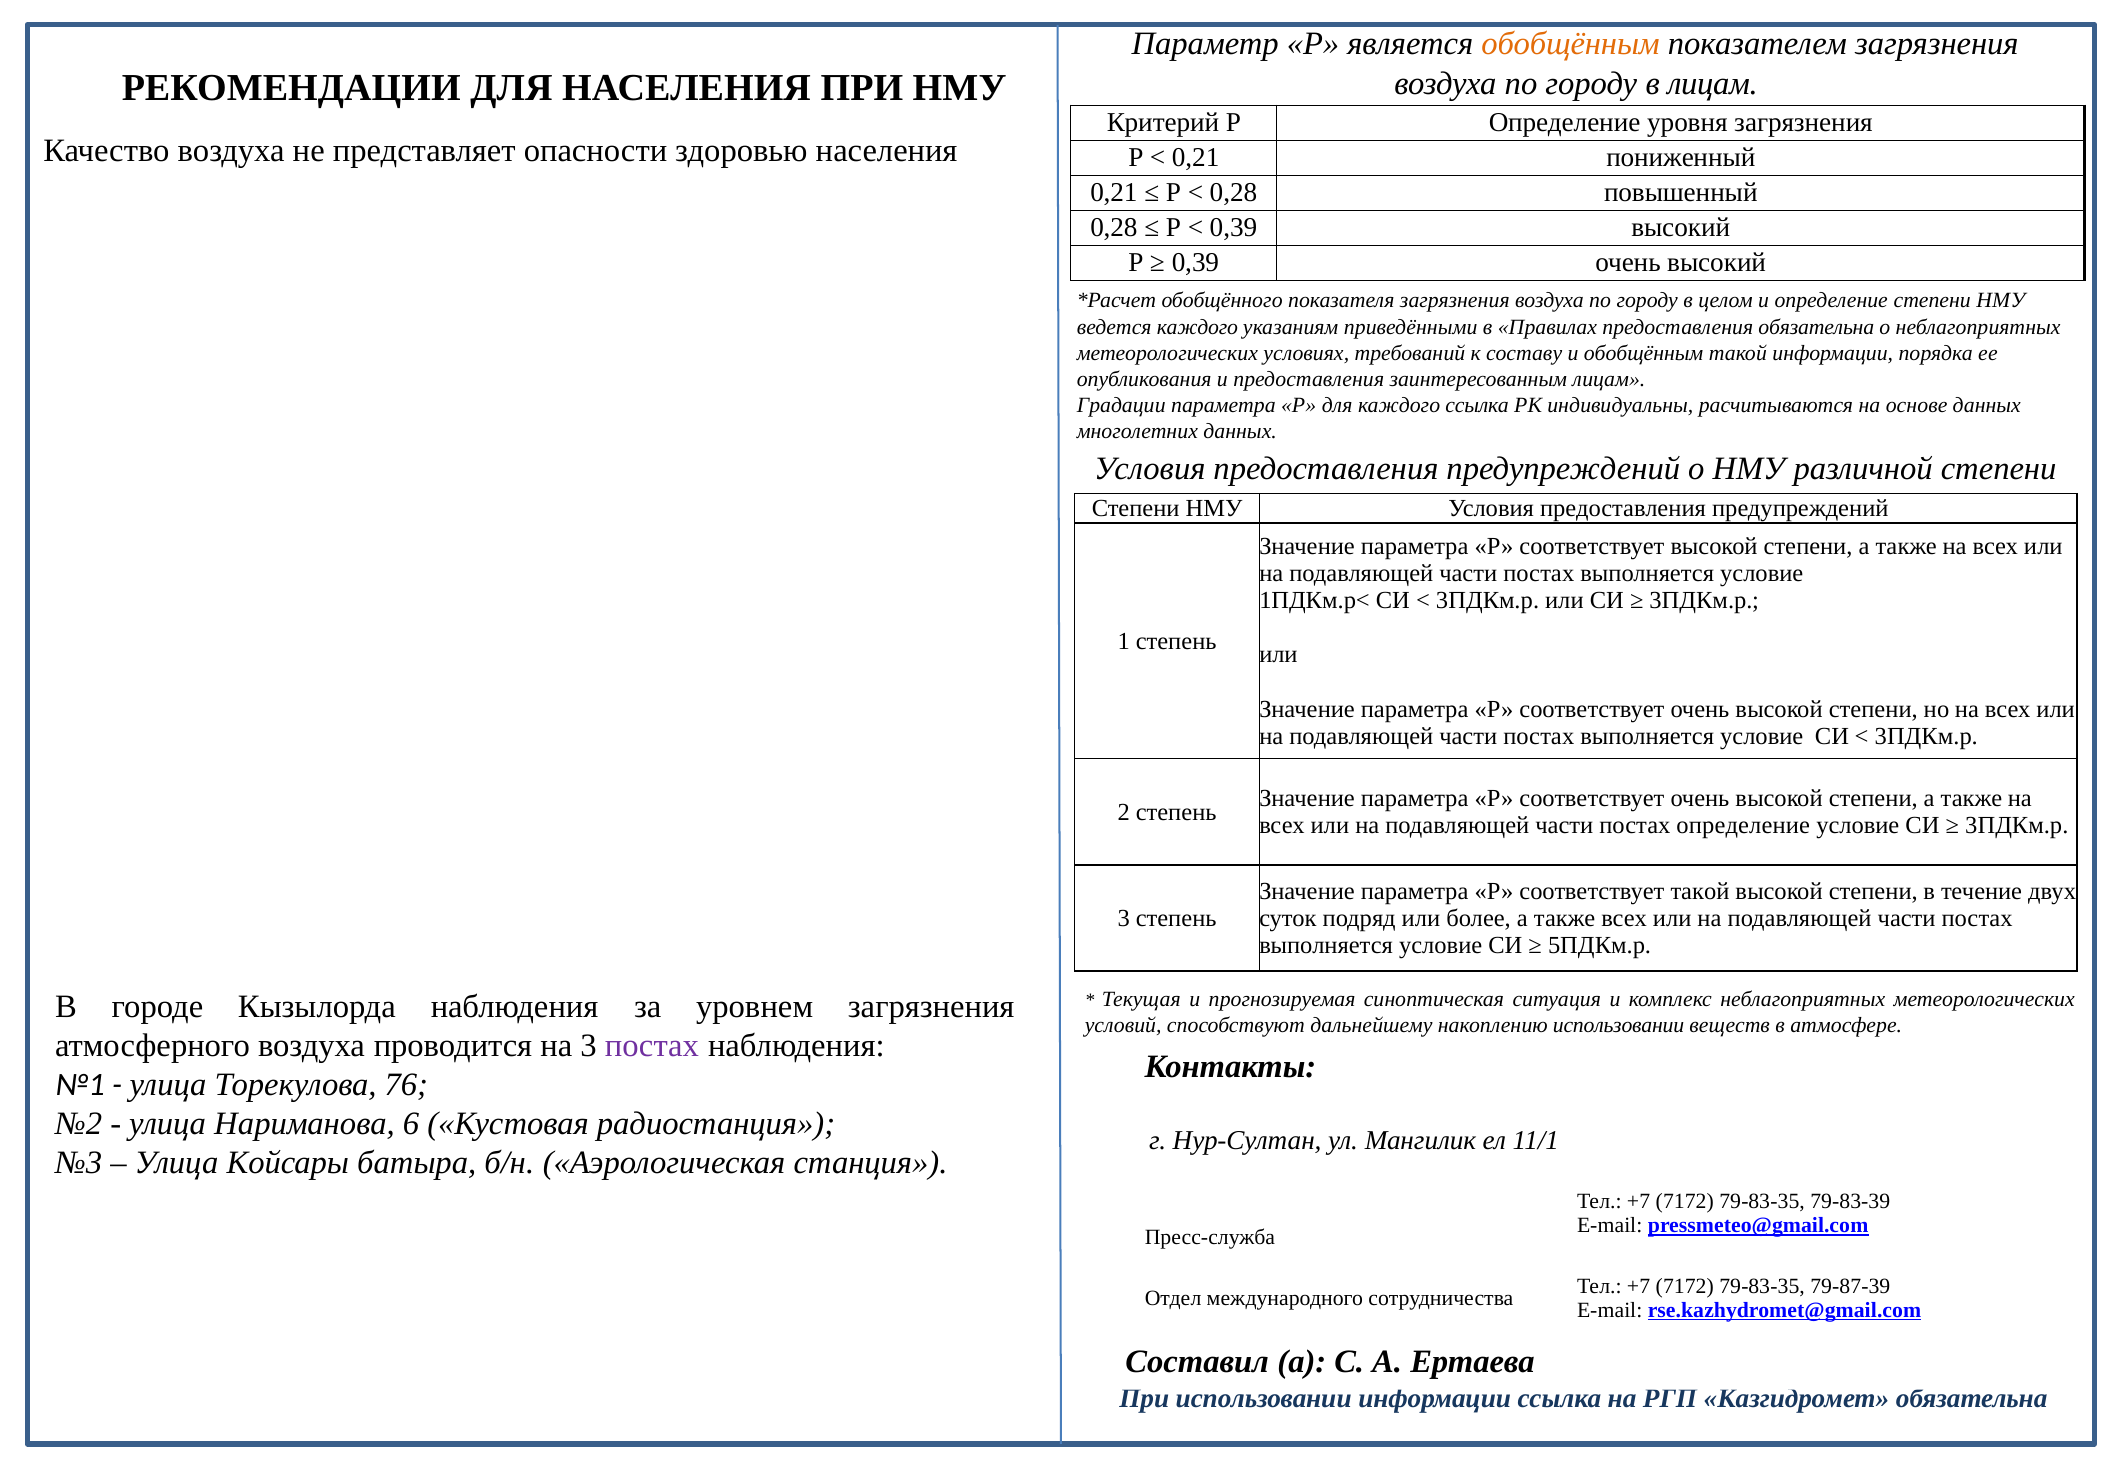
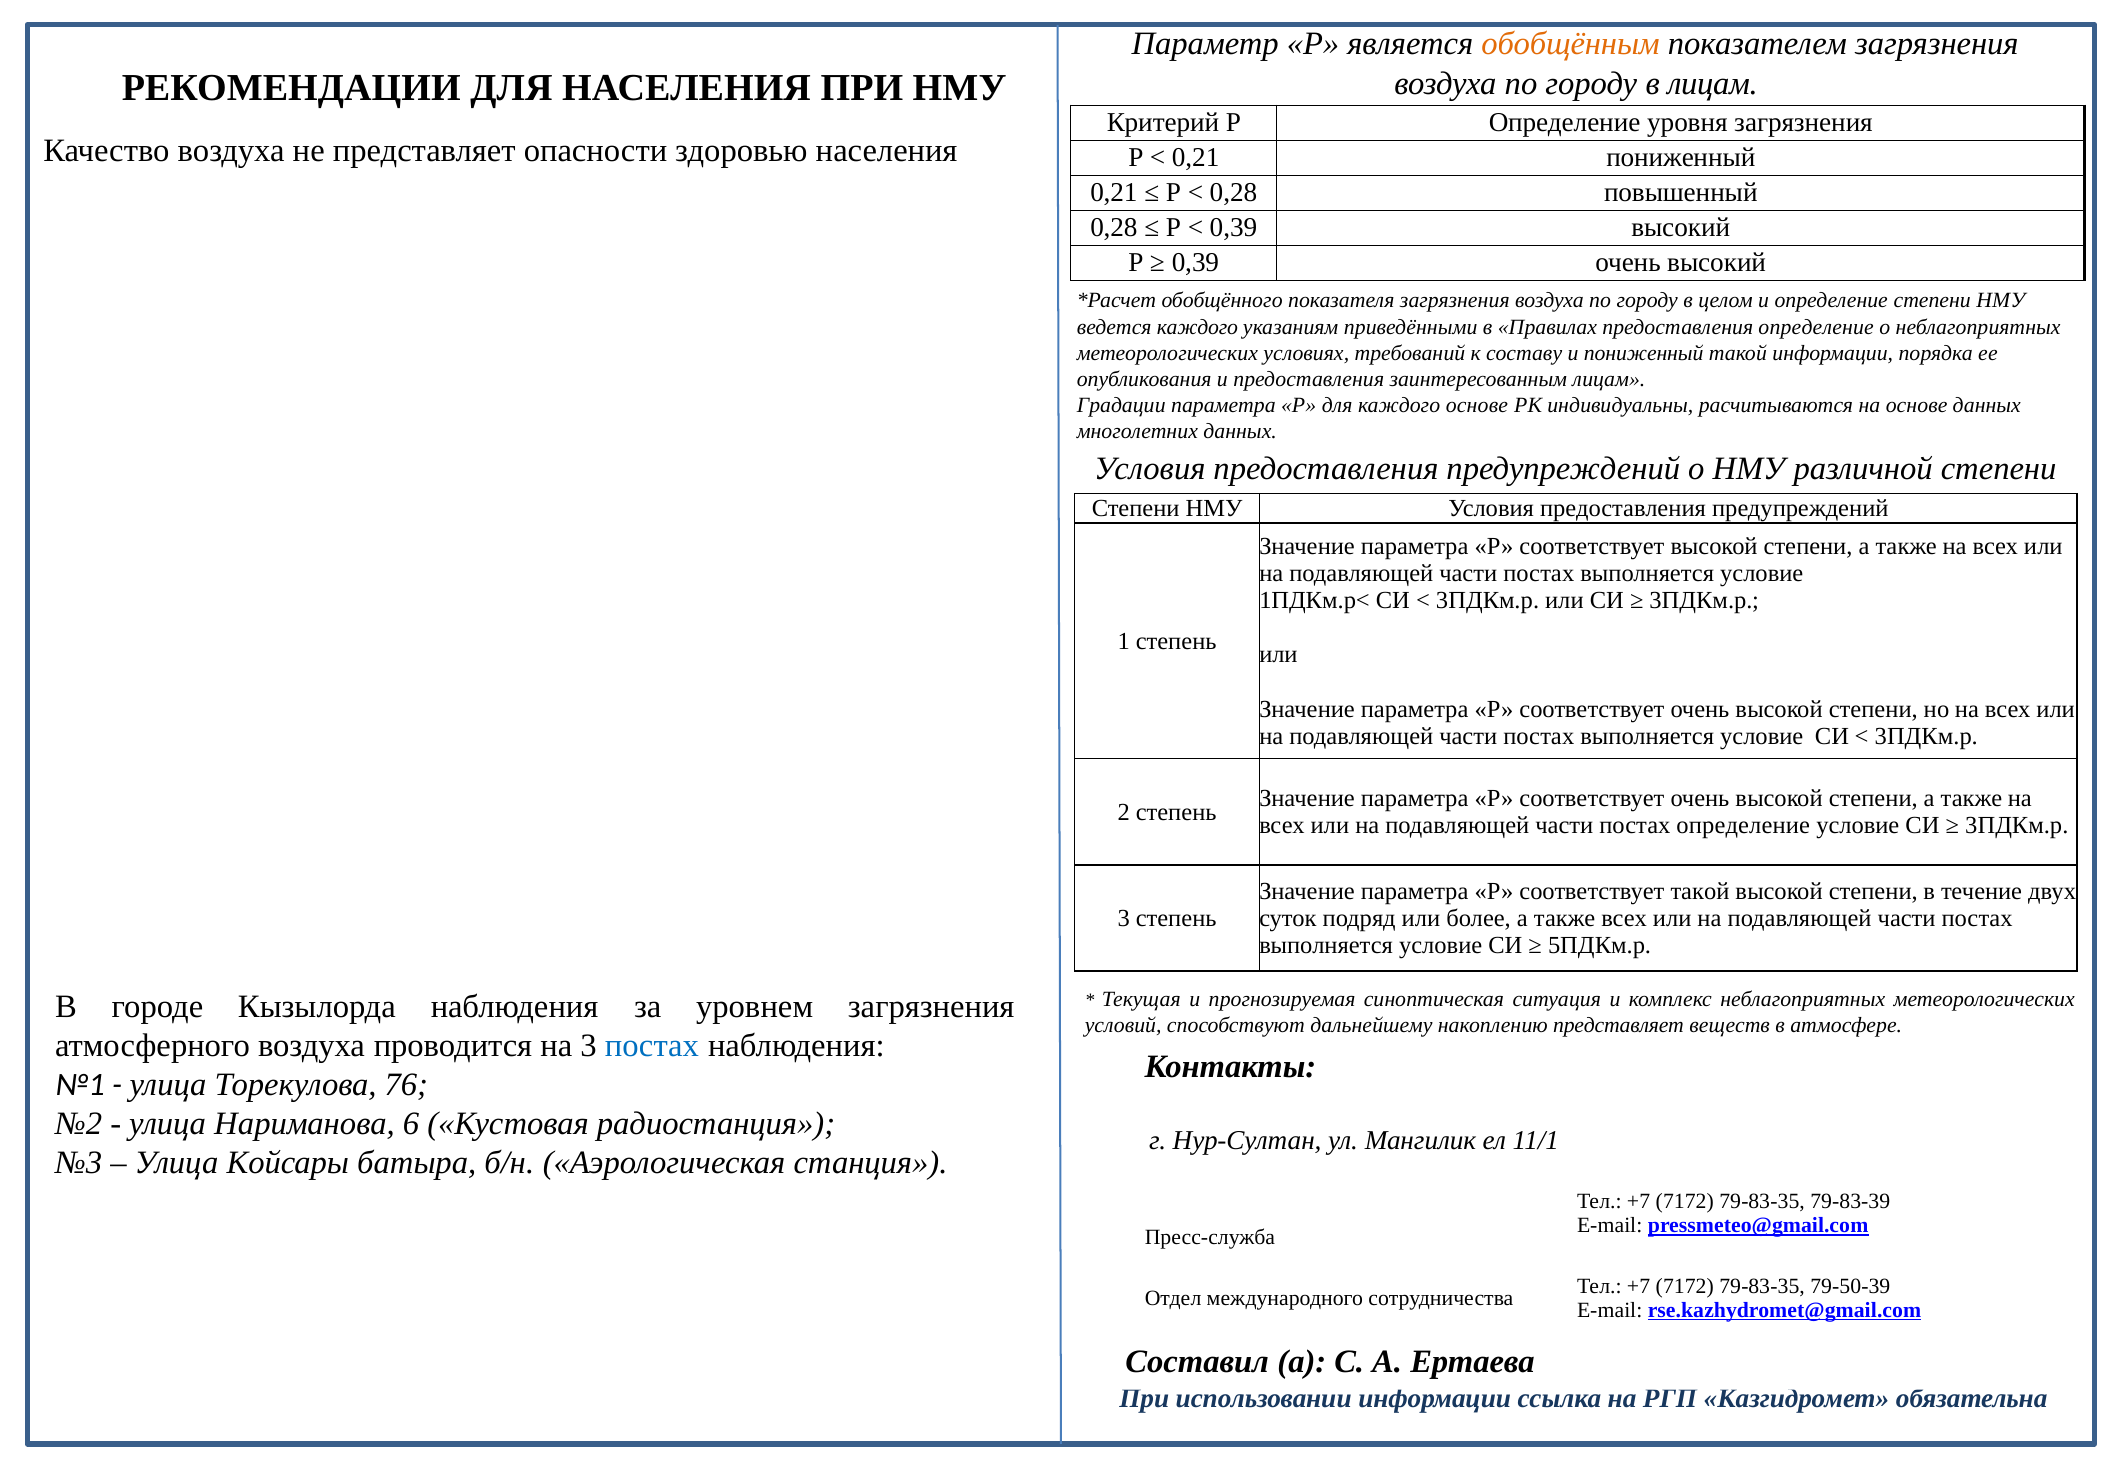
предоставления обязательна: обязательна -> определение
и обобщённым: обобщённым -> пониженный
каждого ссылка: ссылка -> основе
накоплению использовании: использовании -> представляет
постах at (652, 1046) colour: purple -> blue
79-87-39: 79-87-39 -> 79-50-39
